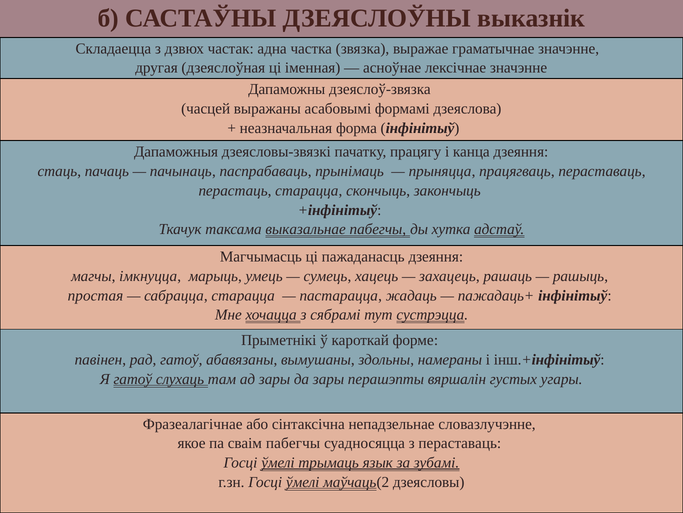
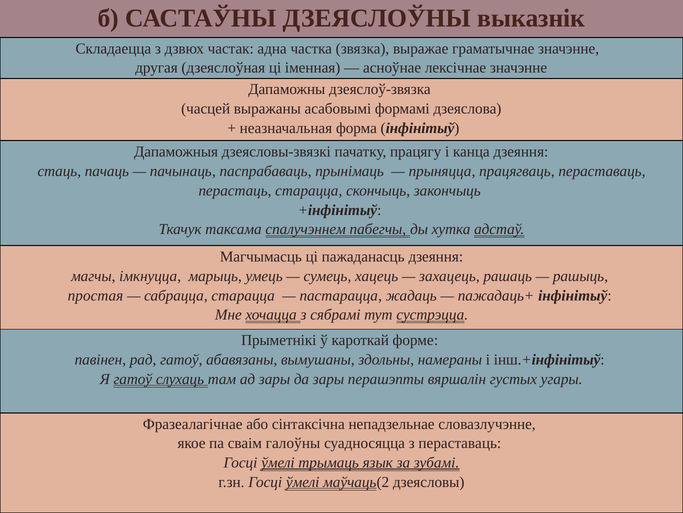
выказальнае: выказальнае -> спалучэннем
сваім пабегчы: пабегчы -> галоўны
